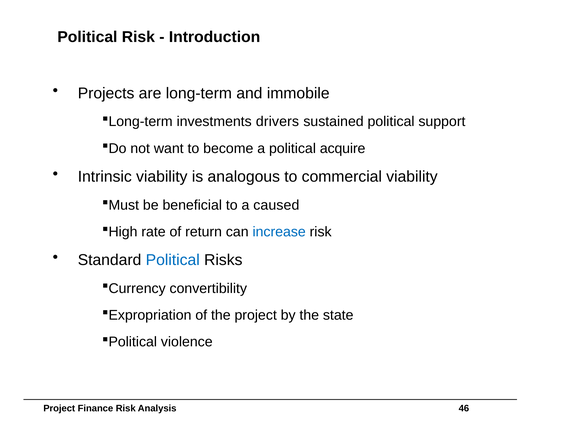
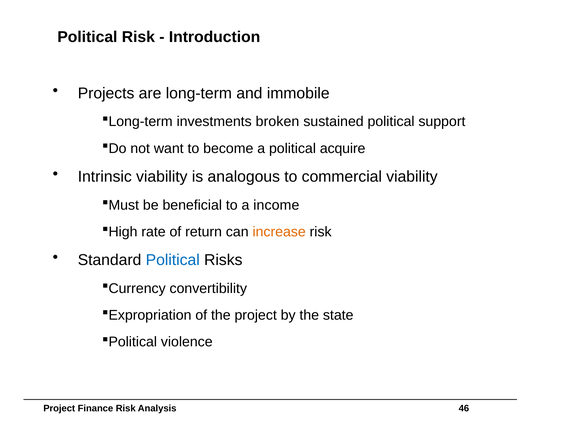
drivers: drivers -> broken
caused: caused -> income
increase colour: blue -> orange
